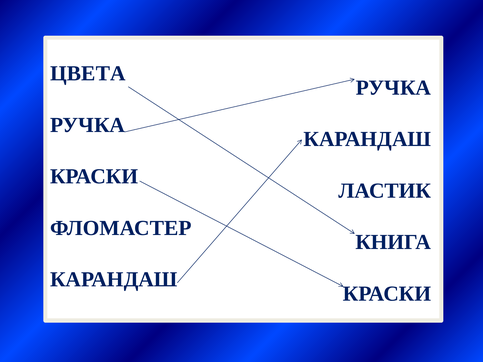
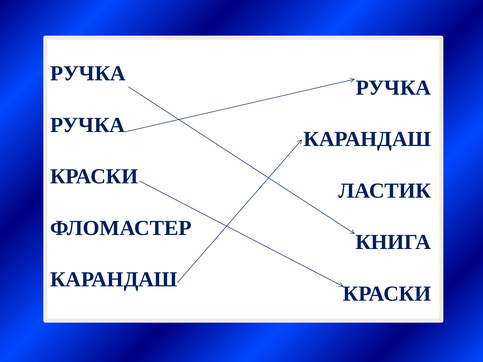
ЦВЕТА at (88, 74): ЦВЕТА -> РУЧКА
